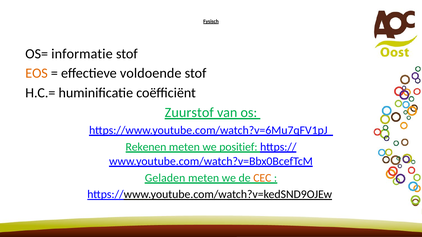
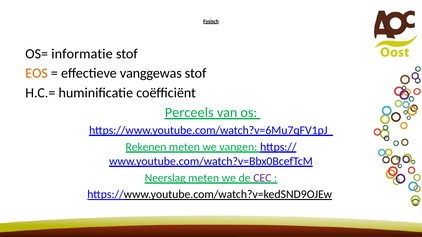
voldoende: voldoende -> vanggewas
Zuurstof: Zuurstof -> Perceels
positief: positief -> vangen
Geladen: Geladen -> Neerslag
CEC colour: orange -> purple
